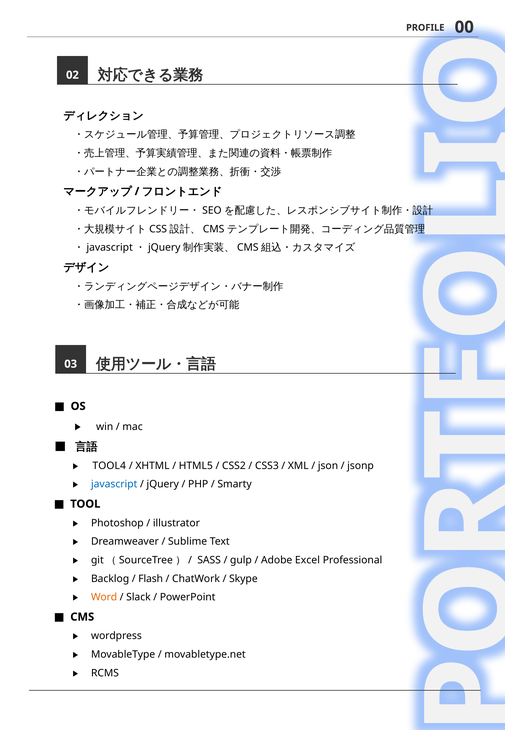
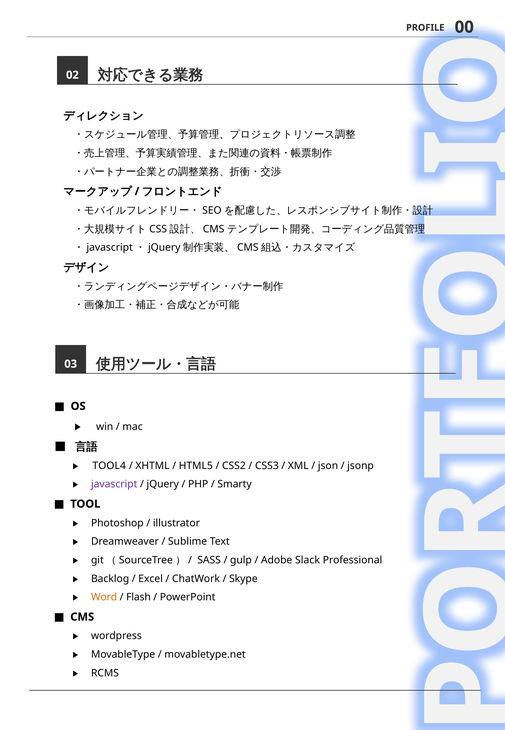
javascript colour: blue -> purple
Excel: Excel -> Slack
Flash: Flash -> Excel
Slack: Slack -> Flash
